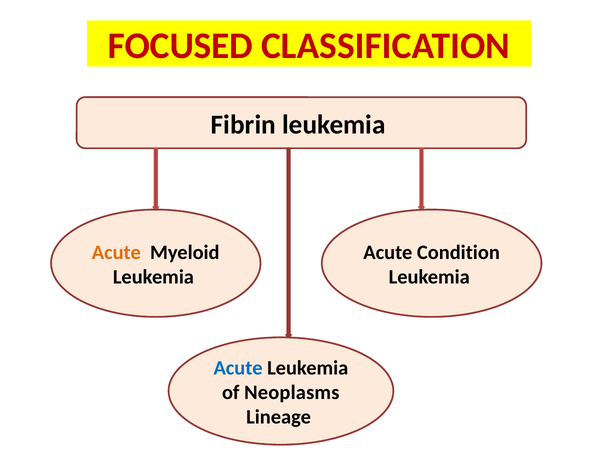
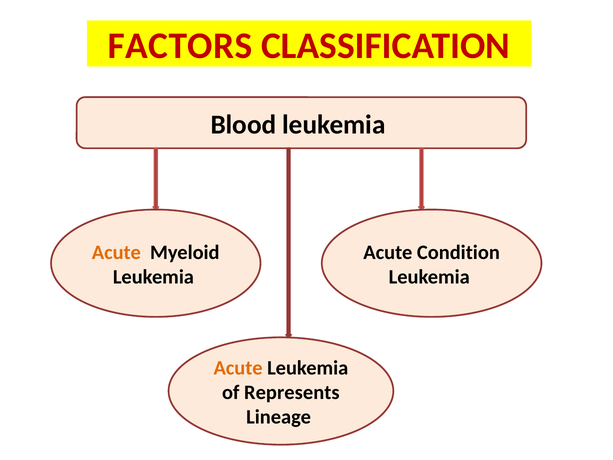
FOCUSED: FOCUSED -> FACTORS
Fibrin: Fibrin -> Blood
Acute at (238, 368) colour: blue -> orange
Neoplasms: Neoplasms -> Represents
